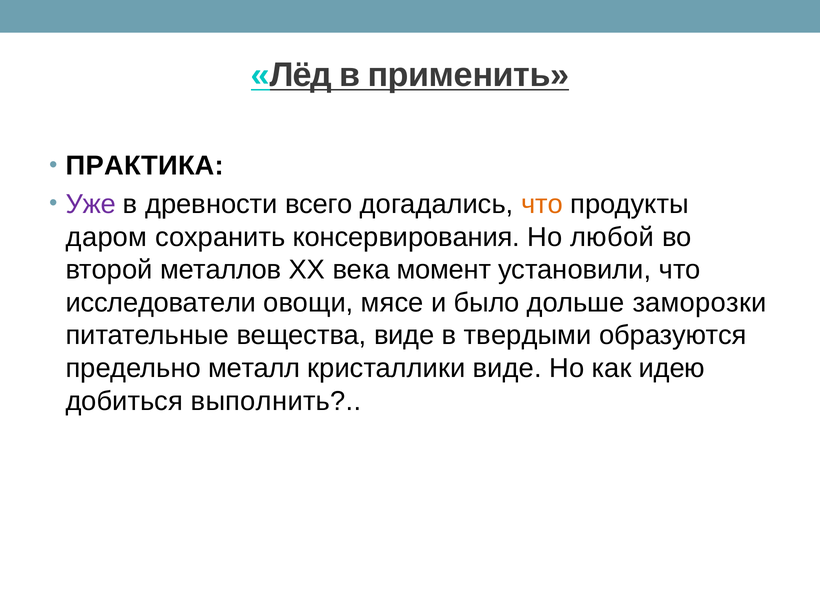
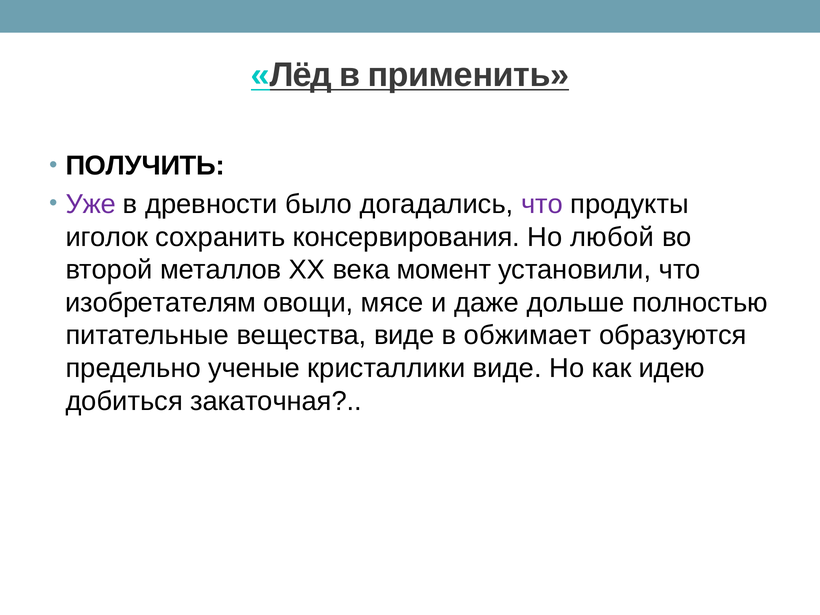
ПРАКТИКА: ПРАКТИКА -> ПОЛУЧИТЬ
всего: всего -> было
что at (542, 204) colour: orange -> purple
даром: даром -> иголок
исследователи: исследователи -> изобретателям
было: было -> даже
заморозки: заморозки -> полностью
твердыми: твердыми -> обжимает
металл: металл -> ученые
выполнить: выполнить -> закаточная
